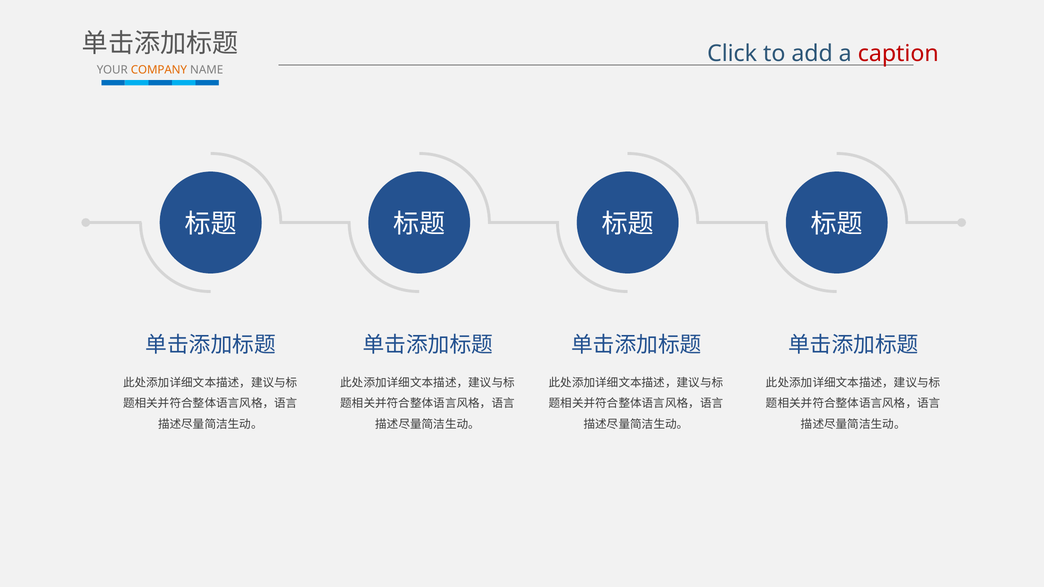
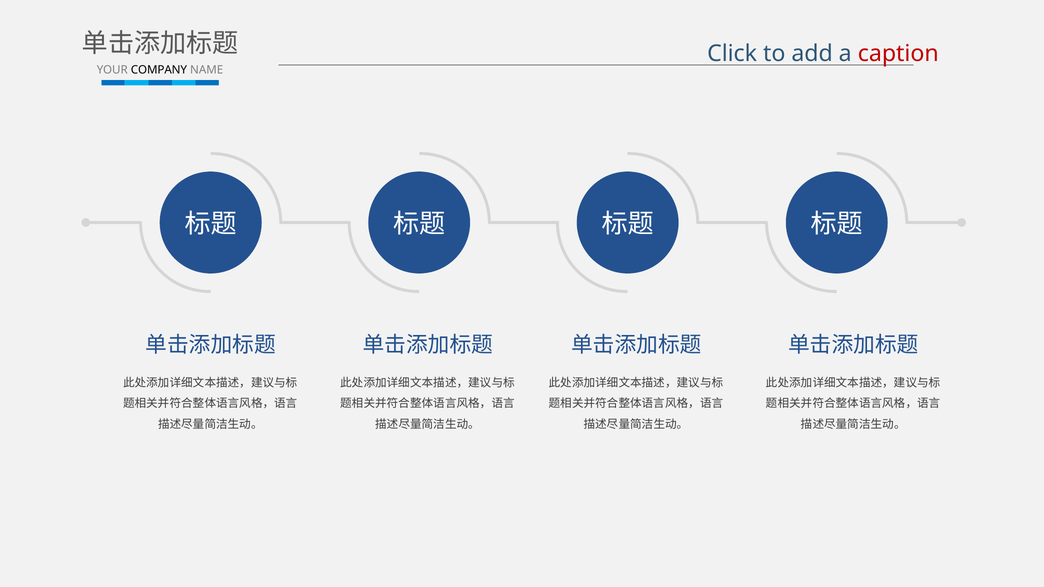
COMPANY colour: orange -> black
